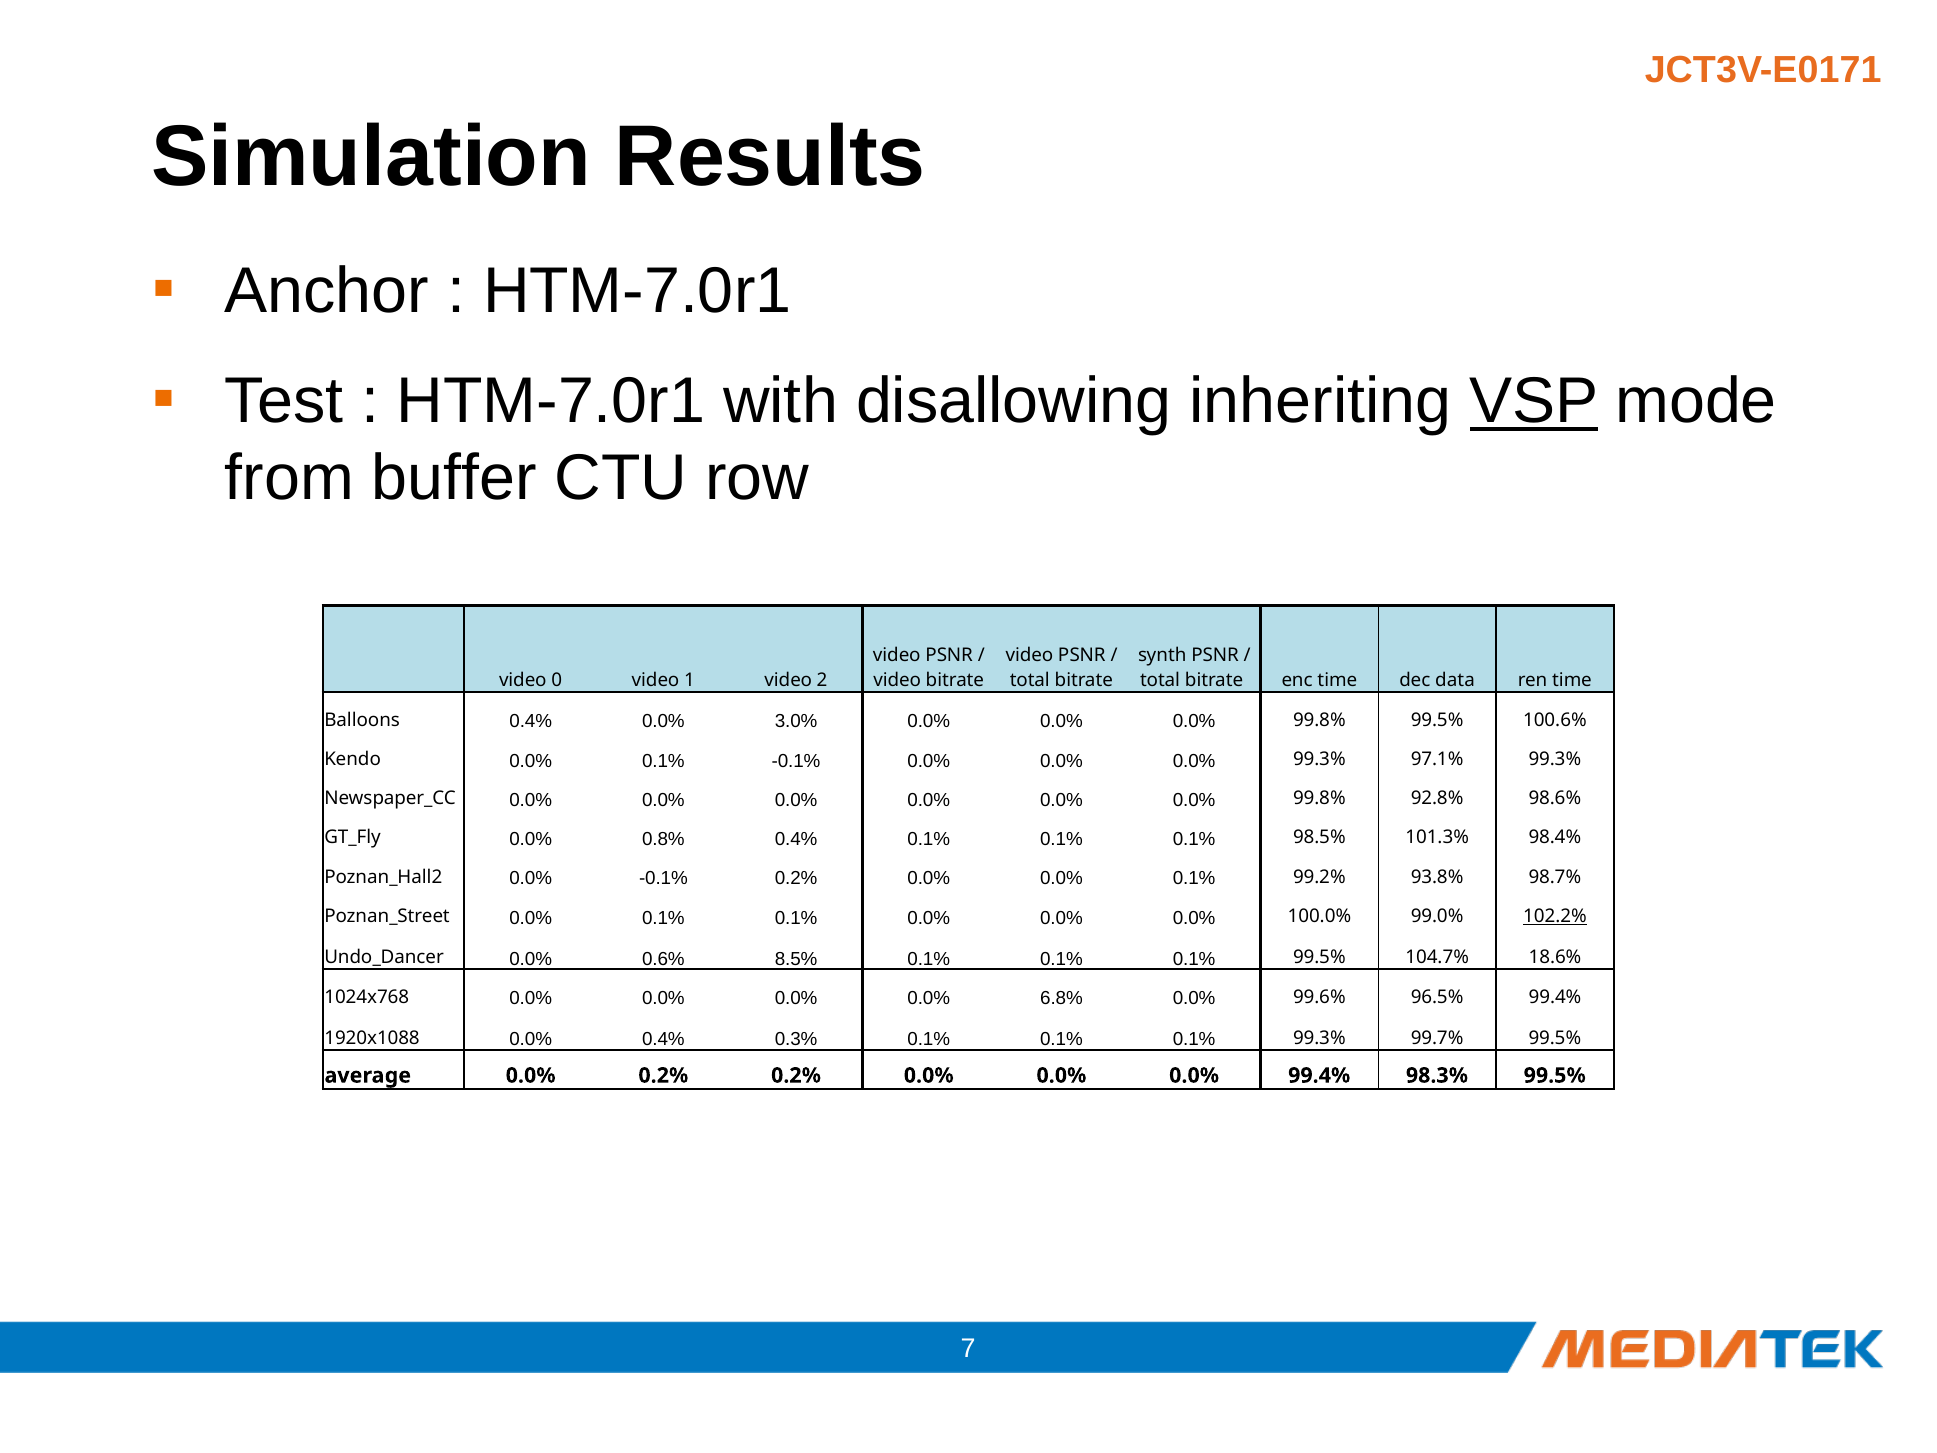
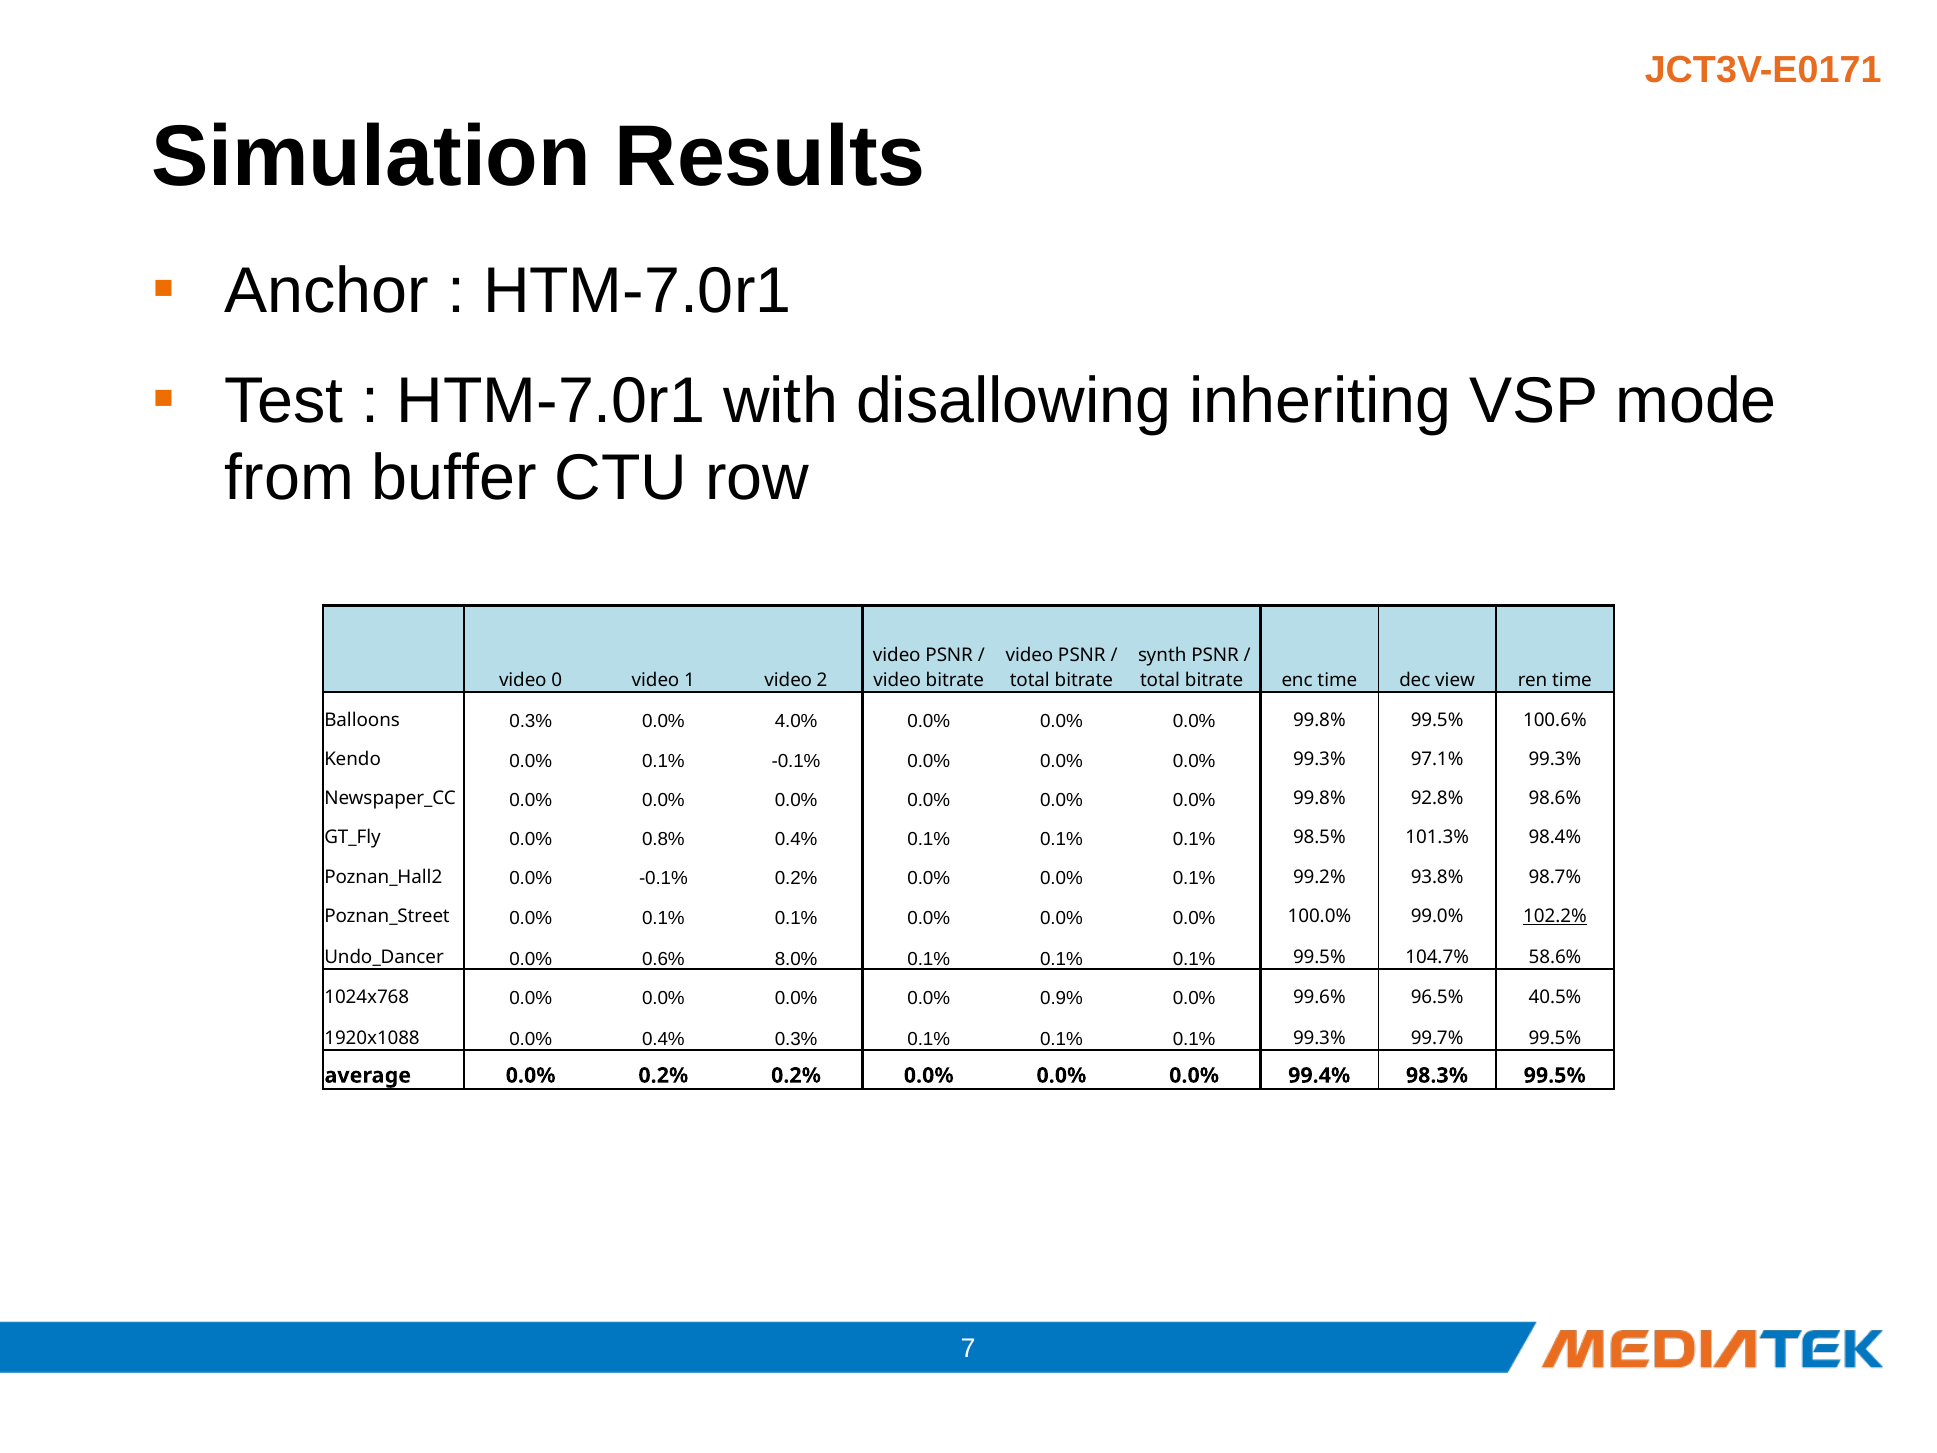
VSP underline: present -> none
data: data -> view
Balloons 0.4%: 0.4% -> 0.3%
3.0%: 3.0% -> 4.0%
8.5%: 8.5% -> 8.0%
18.6%: 18.6% -> 58.6%
6.8%: 6.8% -> 0.9%
96.5% 99.4%: 99.4% -> 40.5%
